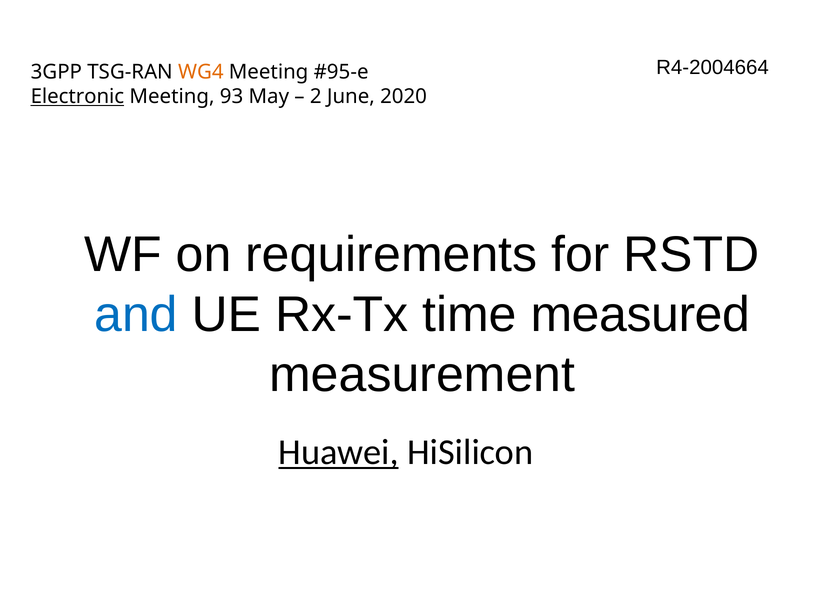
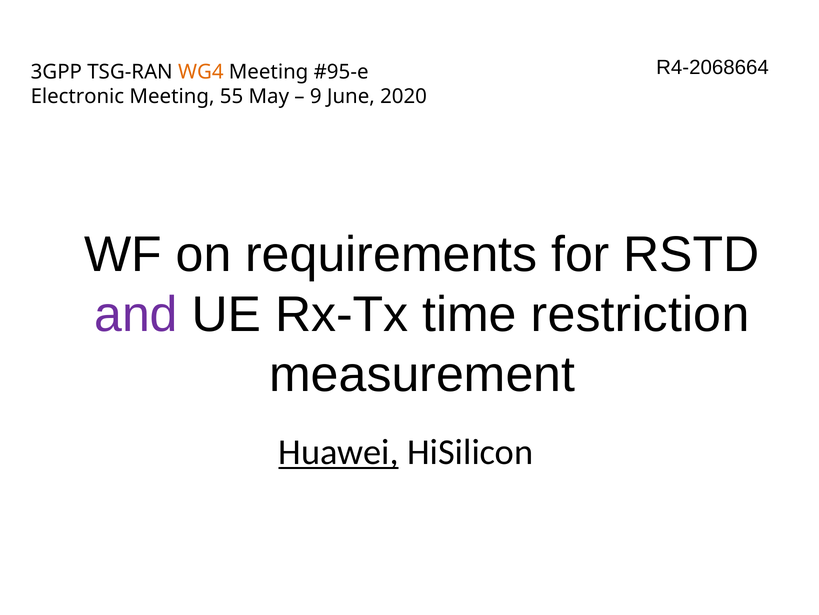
R4-2004664: R4-2004664 -> R4-2068664
Electronic underline: present -> none
93: 93 -> 55
2: 2 -> 9
and colour: blue -> purple
measured: measured -> restriction
